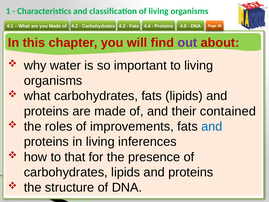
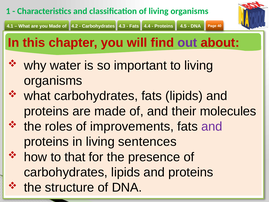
contained: contained -> molecules
and at (212, 126) colour: blue -> purple
inferences: inferences -> sentences
